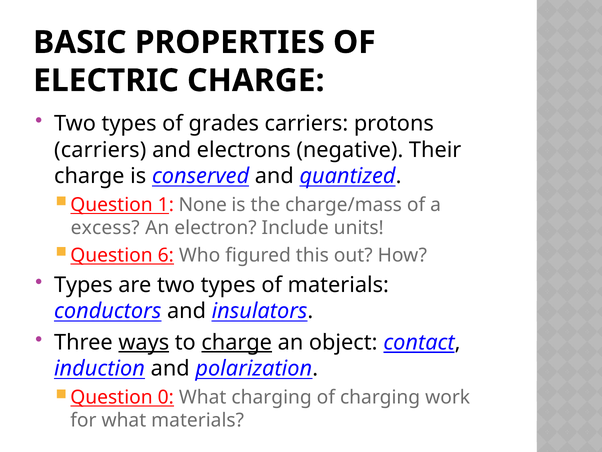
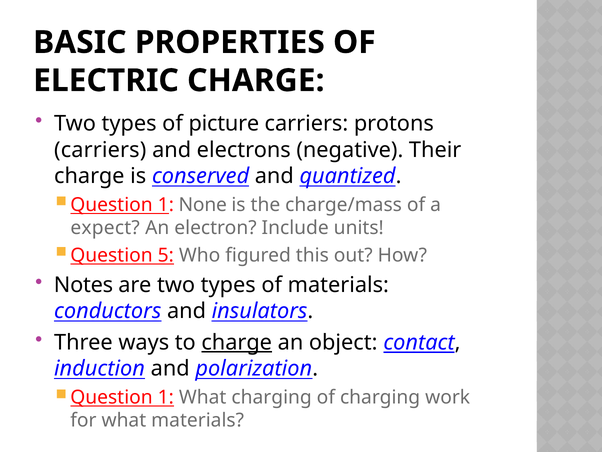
grades: grades -> picture
excess: excess -> expect
6: 6 -> 5
Types at (83, 285): Types -> Notes
ways underline: present -> none
0 at (166, 397): 0 -> 1
